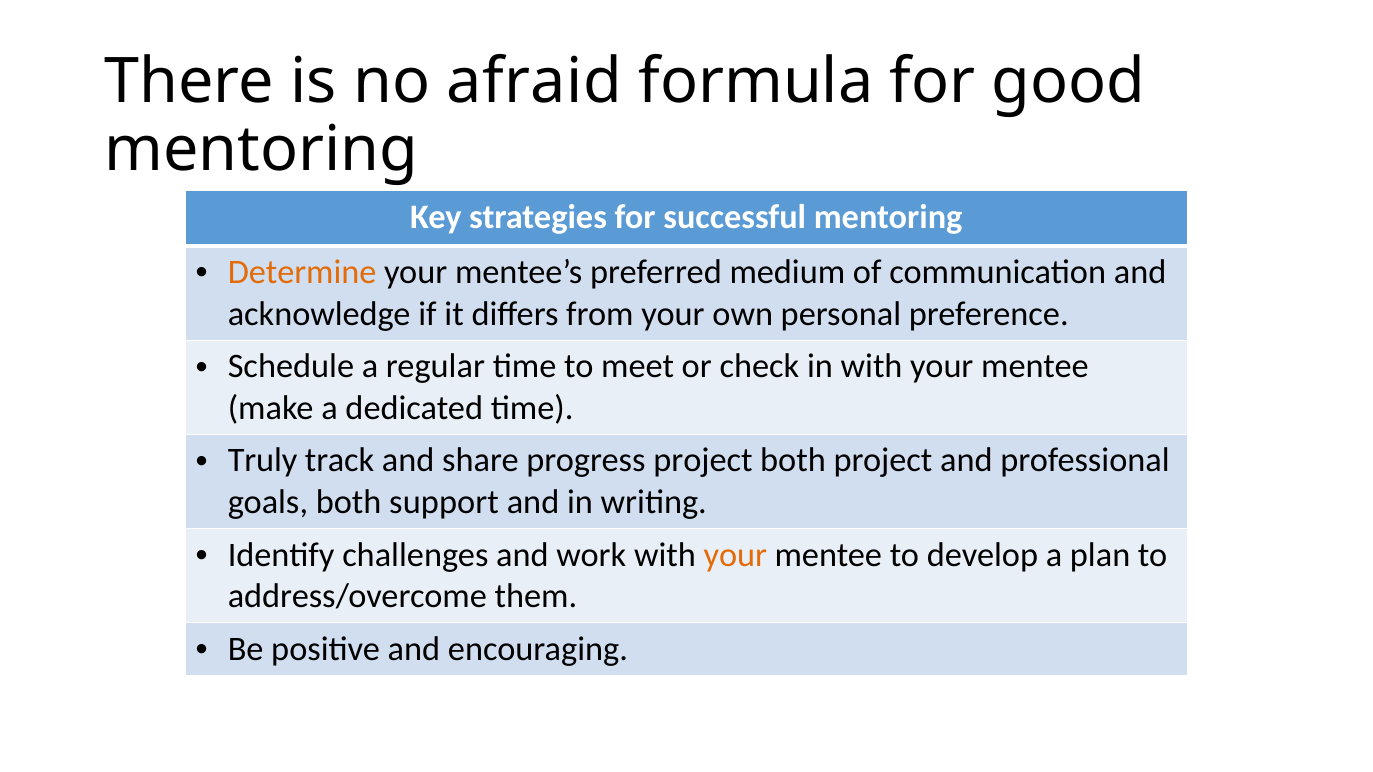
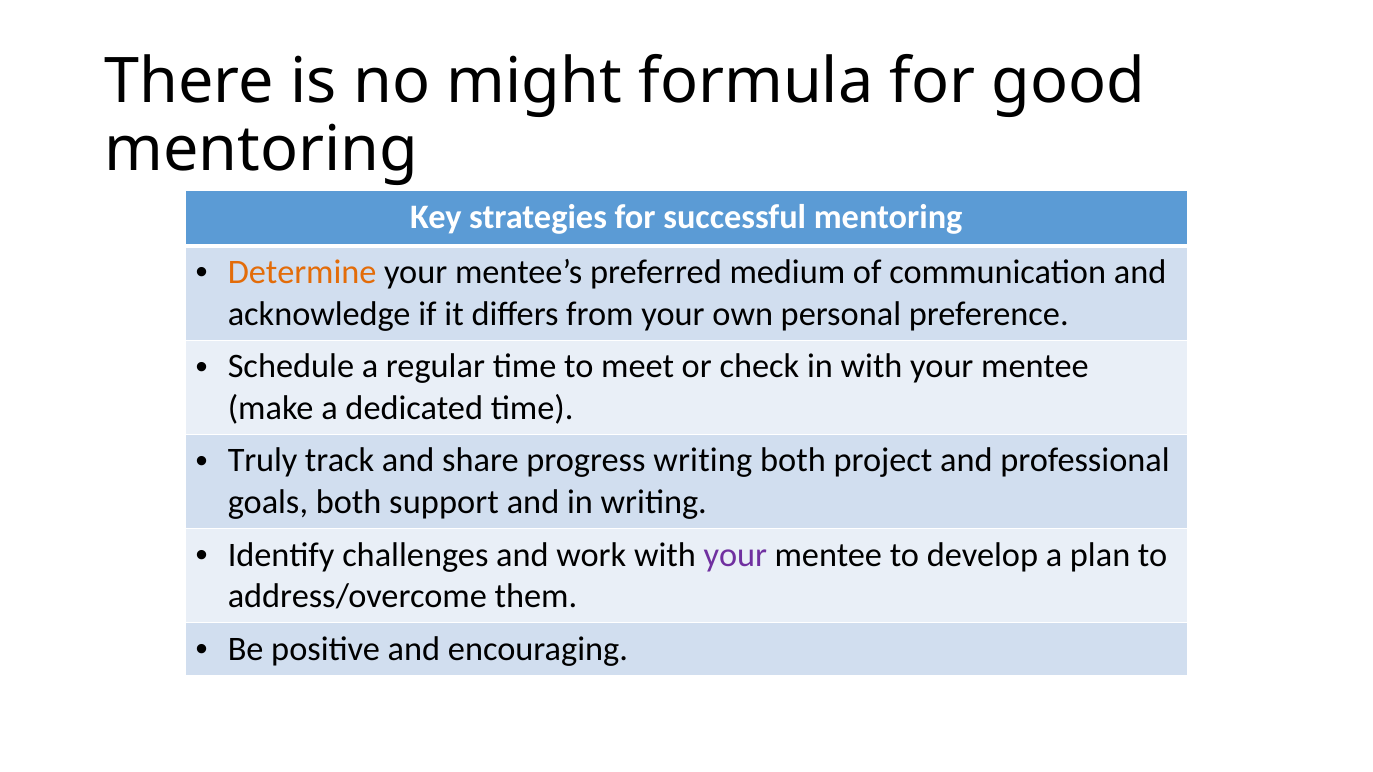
afraid: afraid -> might
progress project: project -> writing
your at (735, 555) colour: orange -> purple
